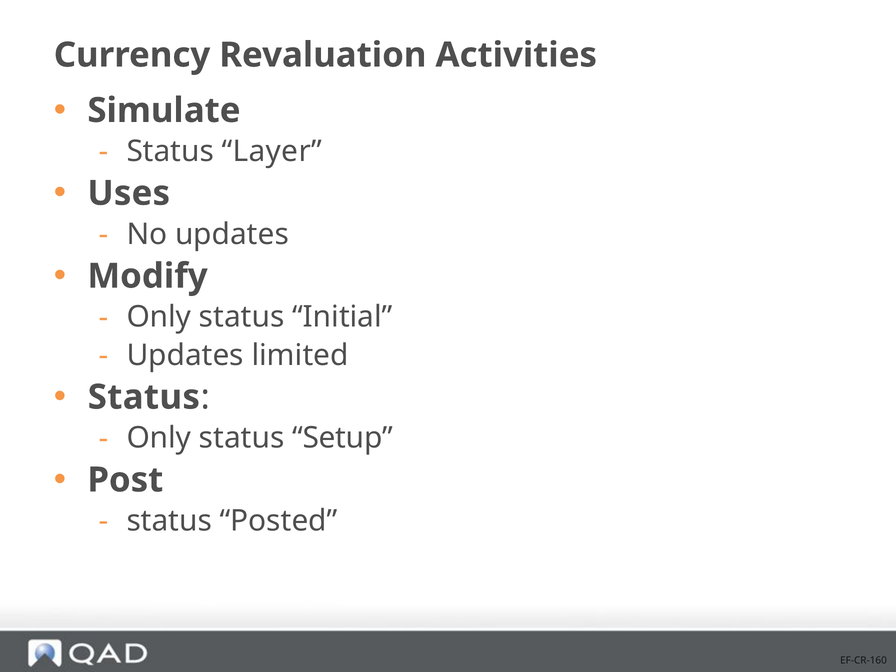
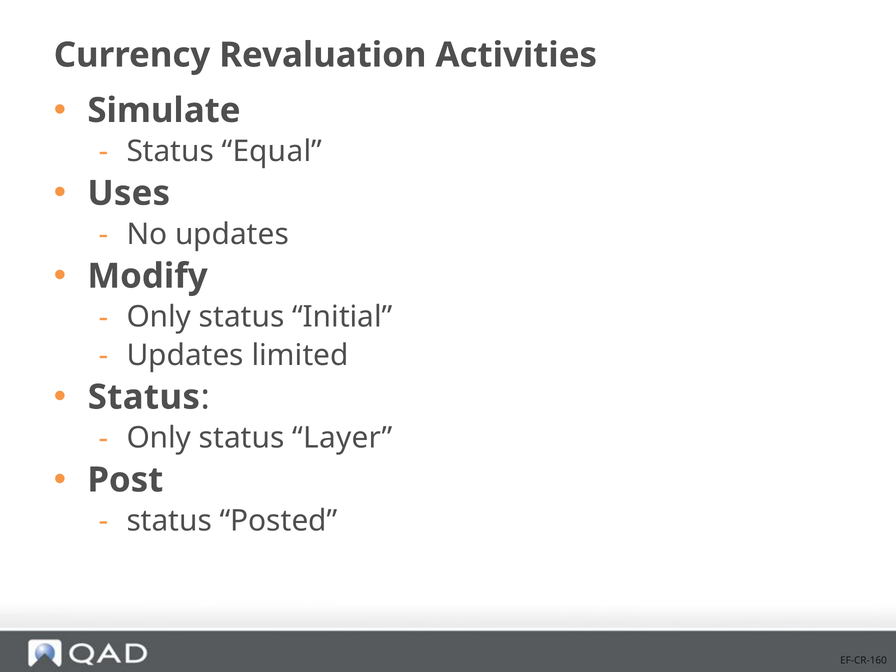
Layer: Layer -> Equal
Setup: Setup -> Layer
